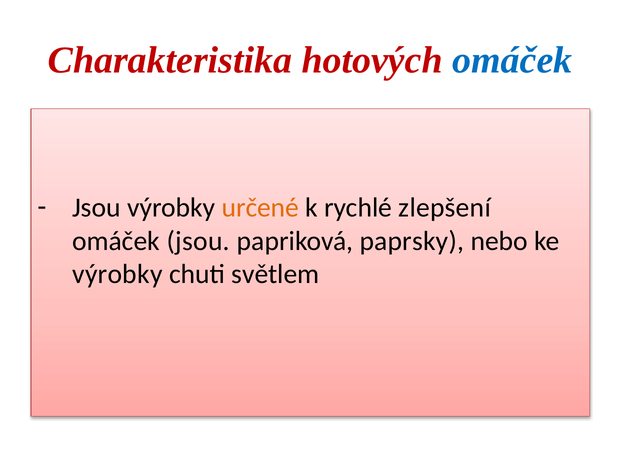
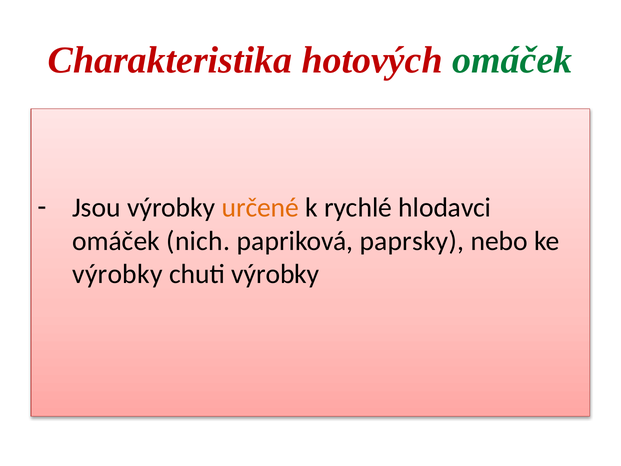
omáček at (512, 60) colour: blue -> green
zlepšení: zlepšení -> hlodavci
omáček jsou: jsou -> nich
chuti světlem: světlem -> výrobky
